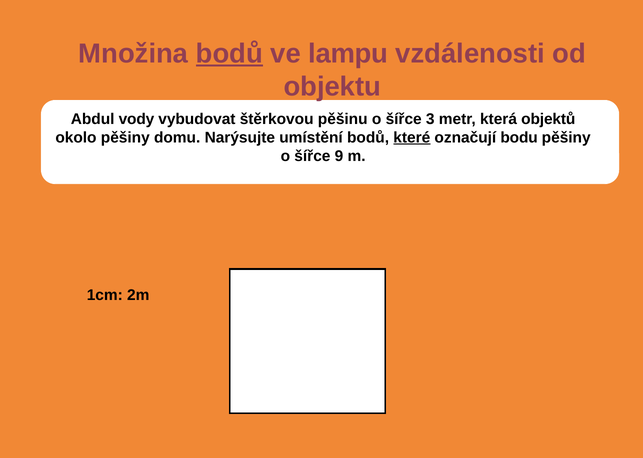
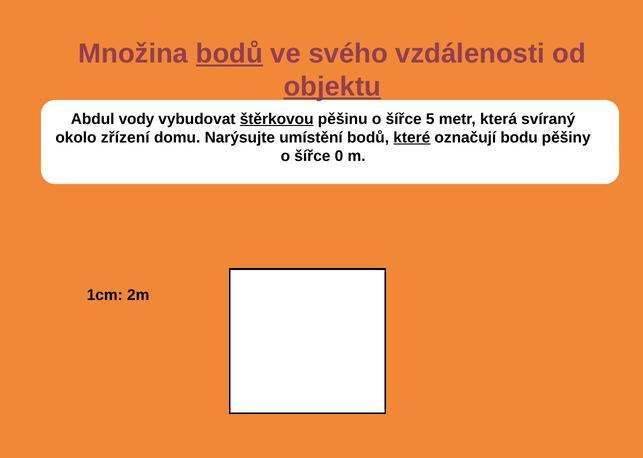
lampu: lampu -> svého
objektu underline: none -> present
štěrkovou underline: none -> present
3: 3 -> 5
objektů: objektů -> svíraný
okolo pěšiny: pěšiny -> zřízení
9: 9 -> 0
